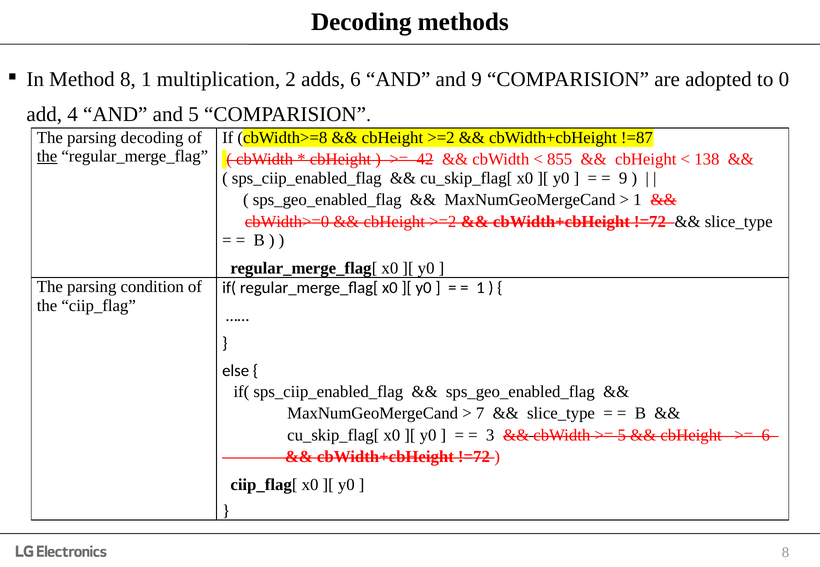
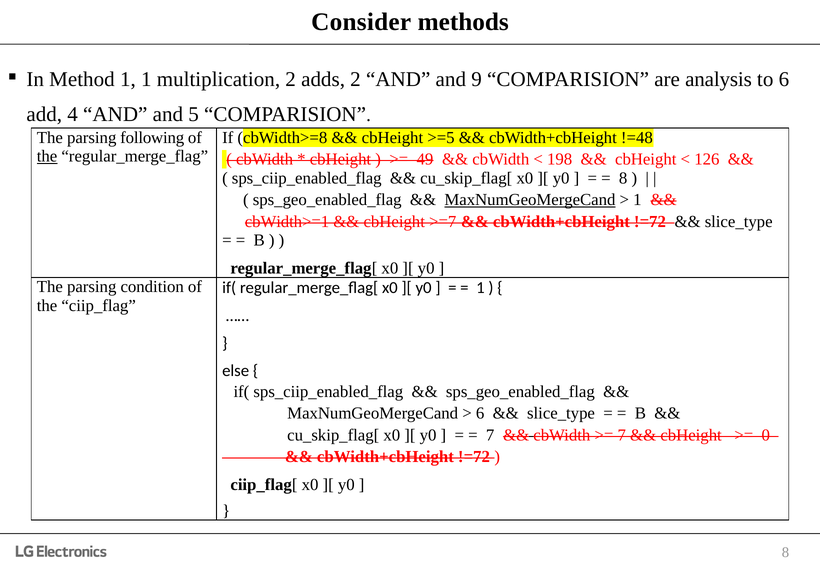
Decoding at (361, 22): Decoding -> Consider
Method 8: 8 -> 1
adds 6: 6 -> 2
adopted: adopted -> analysis
to 0: 0 -> 6
parsing decoding: decoding -> following
>=2 at (441, 138): >=2 -> >=5
!=87: !=87 -> !=48
42: 42 -> 49
855: 855 -> 198
138: 138 -> 126
9 at (623, 178): 9 -> 8
MaxNumGeoMergeCand at (530, 200) underline: none -> present
cbWidth>=0: cbWidth>=0 -> cbWidth>=1
>=2 at (443, 222): >=2 -> >=7
7 at (480, 414): 7 -> 6
3 at (490, 436): 3 -> 7
5 at (622, 436): 5 -> 7
6 at (766, 436): 6 -> 0
